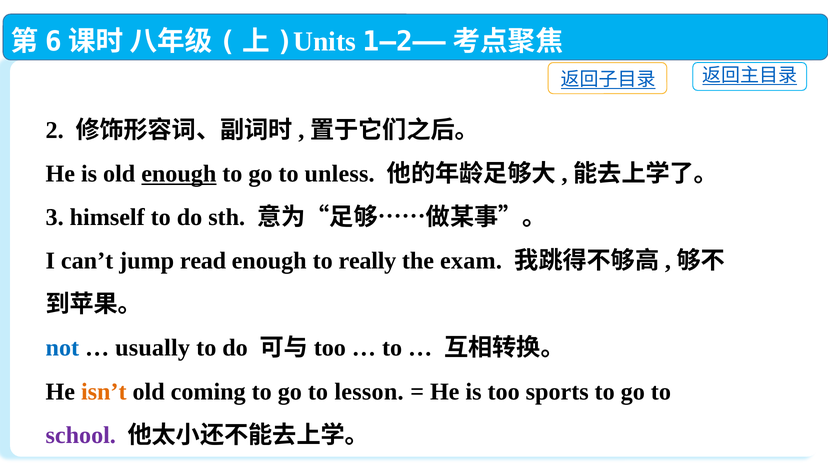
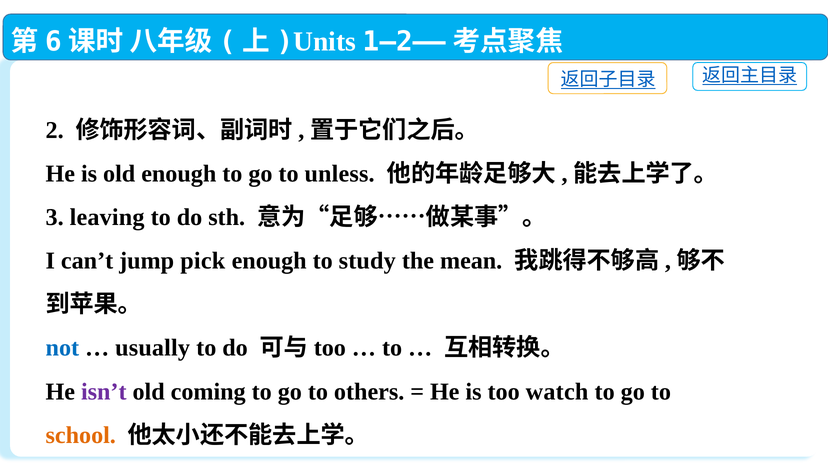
enough at (179, 174) underline: present -> none
himself: himself -> leaving
read: read -> pick
really: really -> study
exam: exam -> mean
isn’t colour: orange -> purple
lesson: lesson -> others
sports: sports -> watch
school colour: purple -> orange
